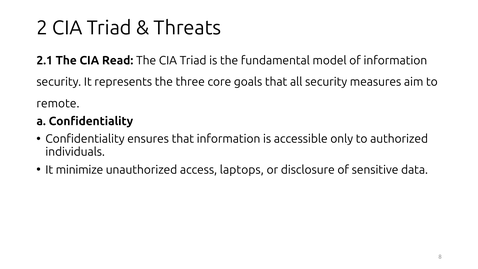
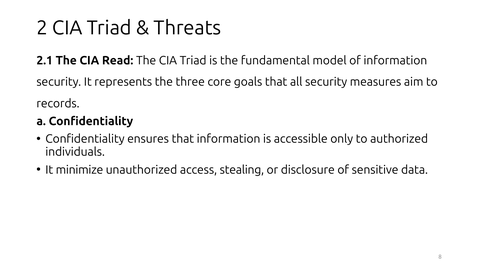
remote: remote -> records
laptops: laptops -> stealing
